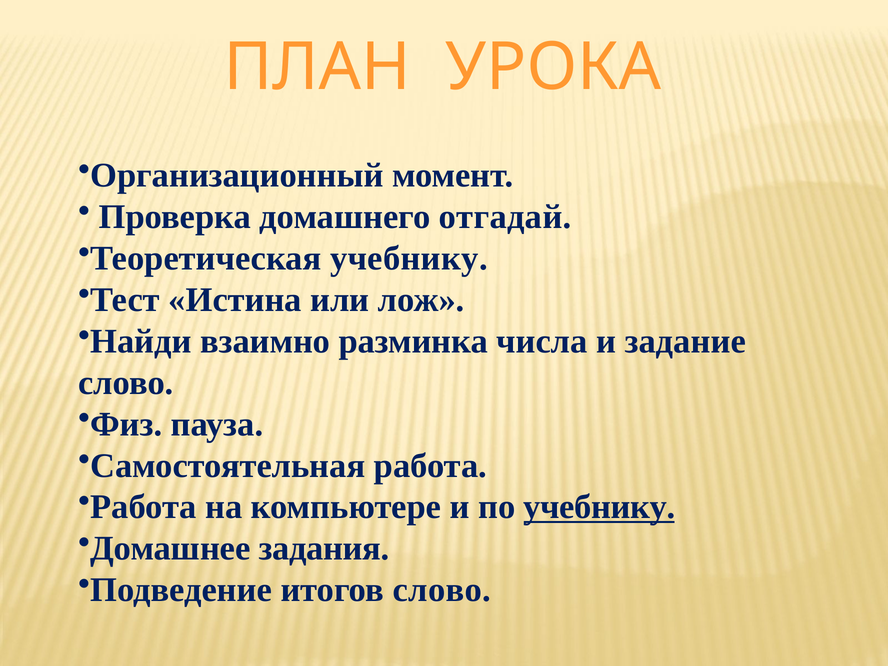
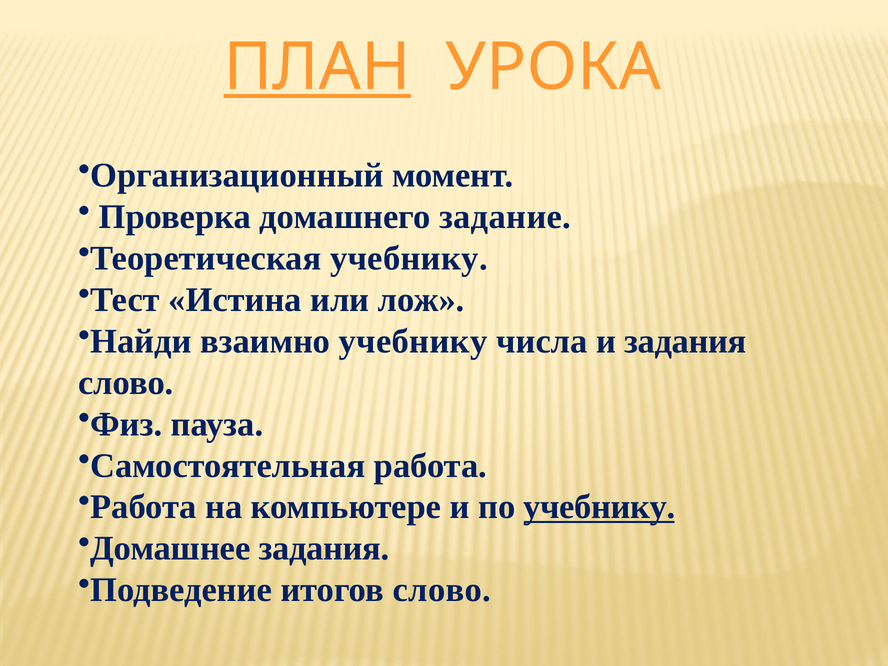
ПЛАН underline: none -> present
отгадай: отгадай -> задание
взаимно разминка: разминка -> учебнику
и задание: задание -> задания
